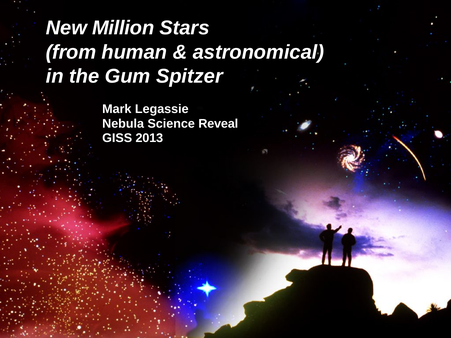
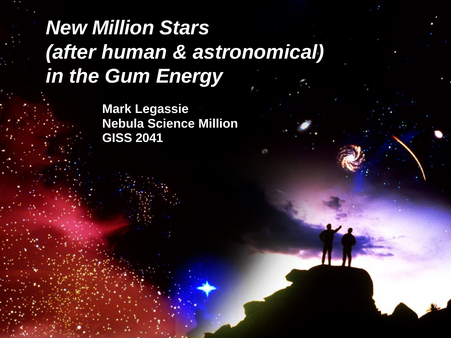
from: from -> after
Spitzer: Spitzer -> Energy
Science Reveal: Reveal -> Million
2013: 2013 -> 2041
